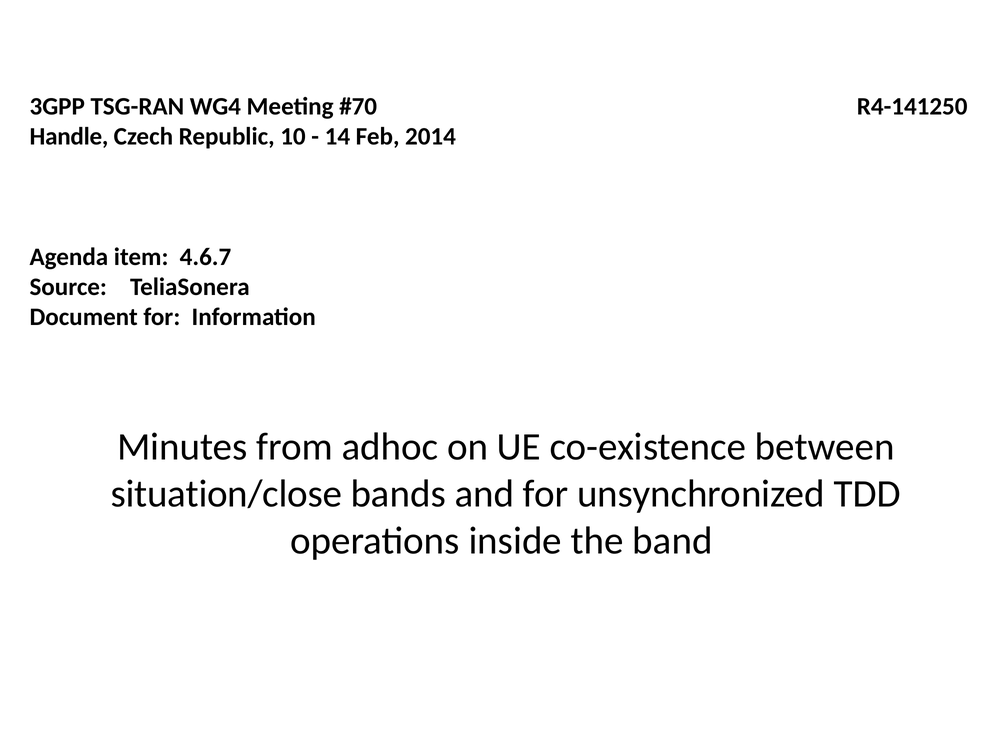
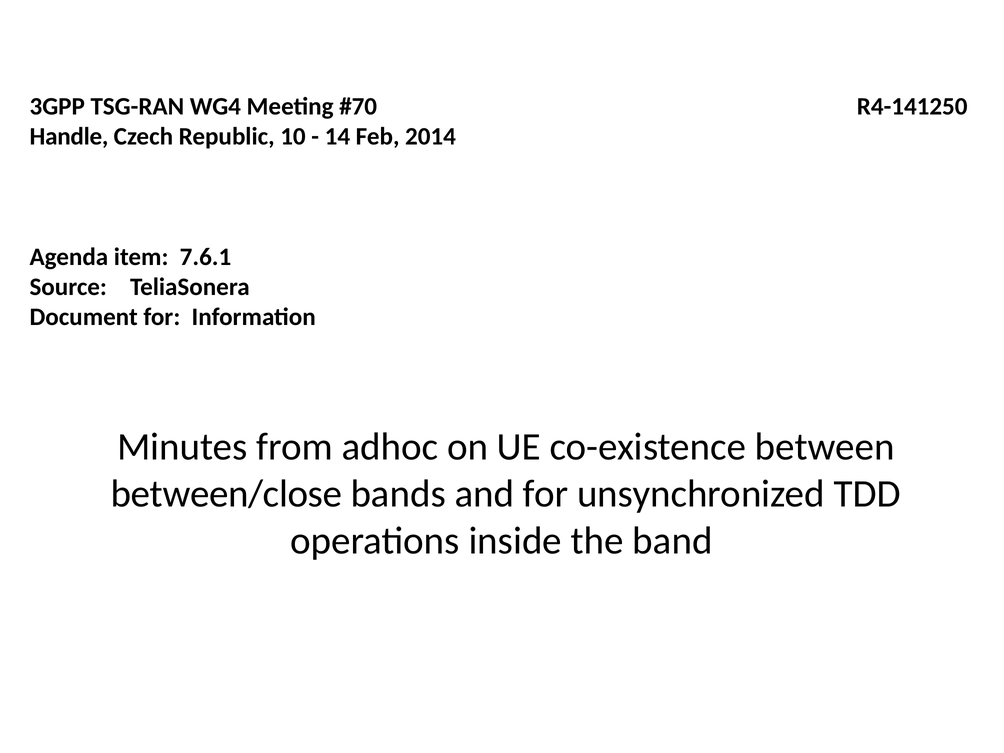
4.6.7: 4.6.7 -> 7.6.1
situation/close: situation/close -> between/close
